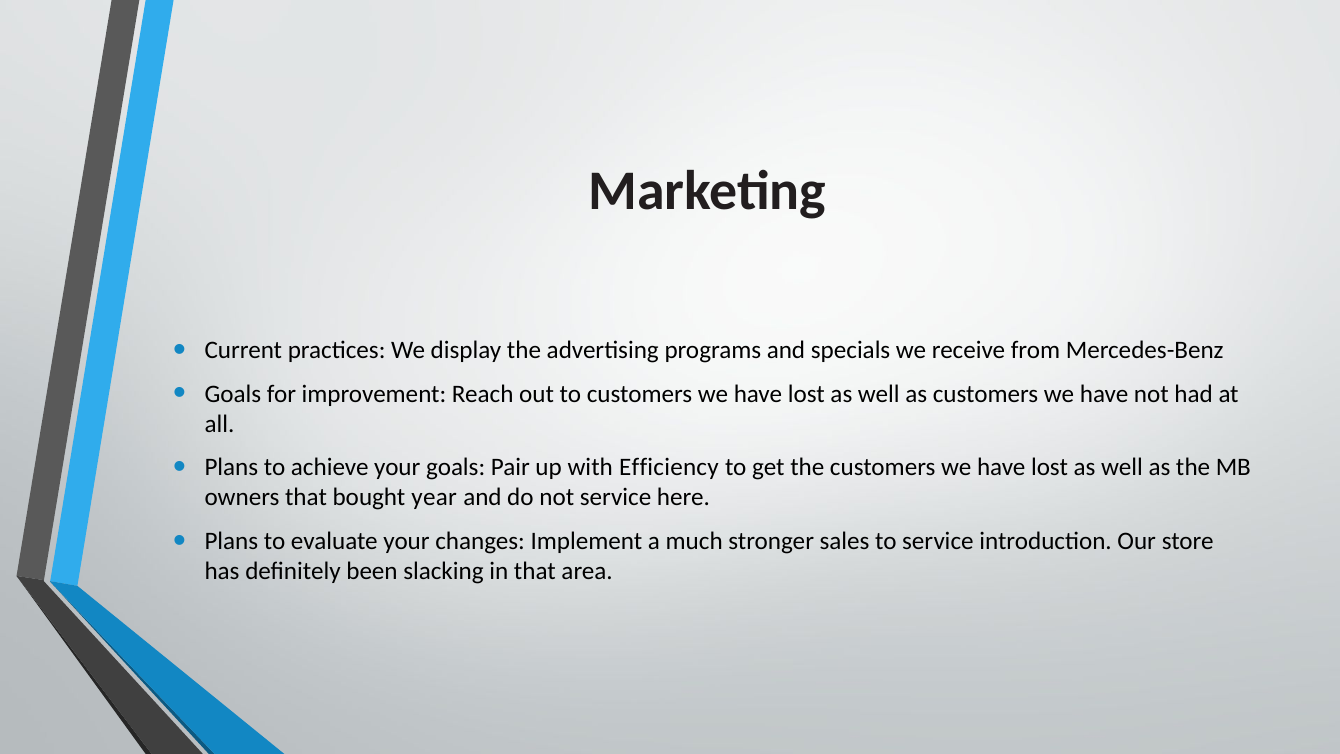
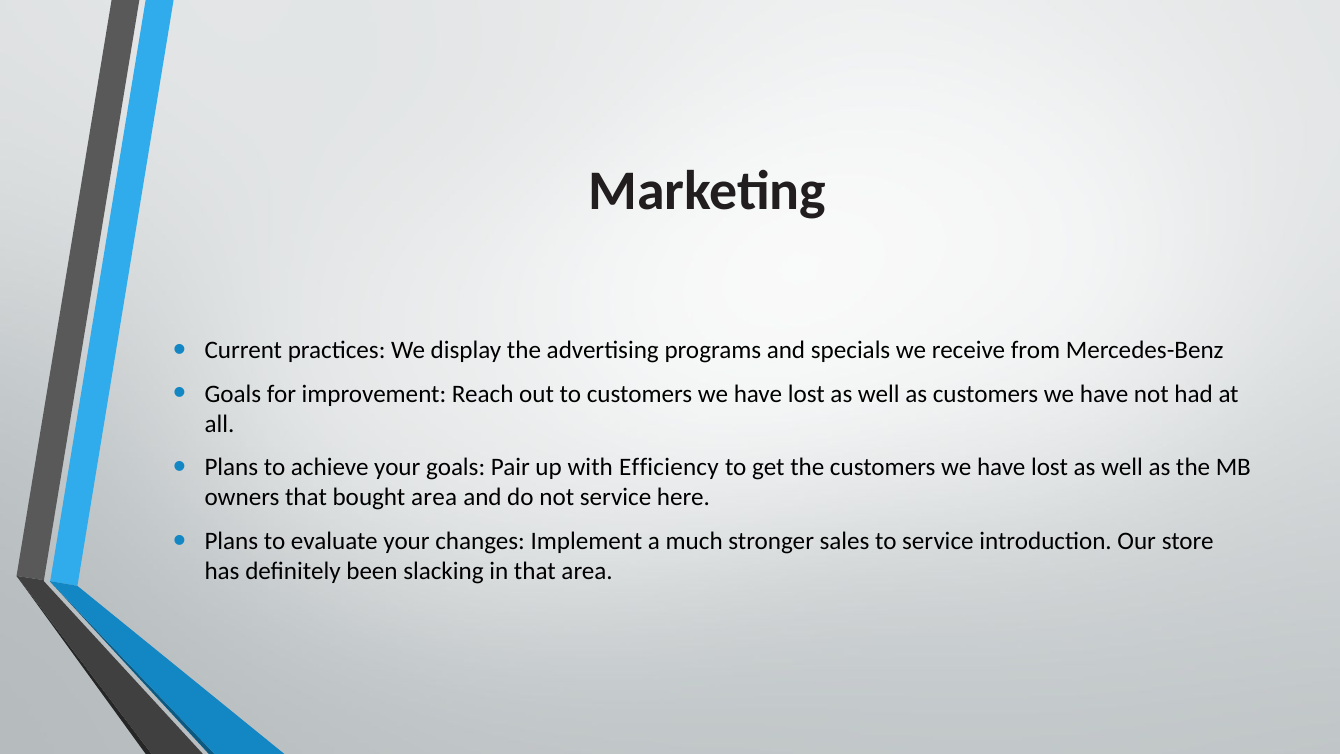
bought year: year -> area
